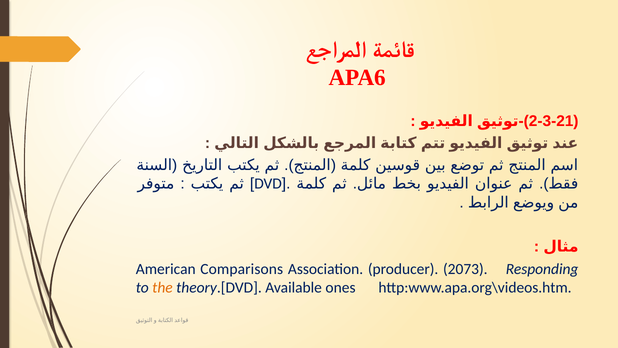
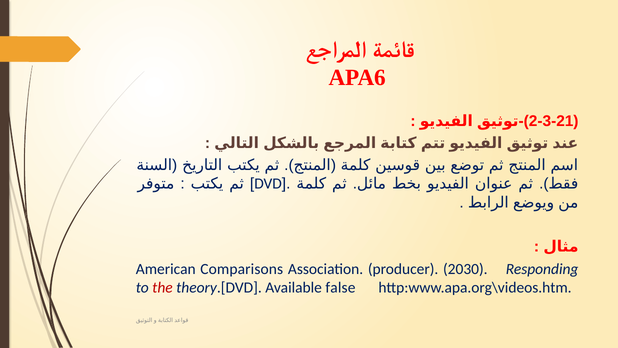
2073: 2073 -> 2030
the colour: orange -> red
ones: ones -> false
